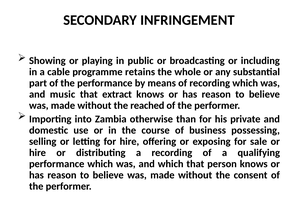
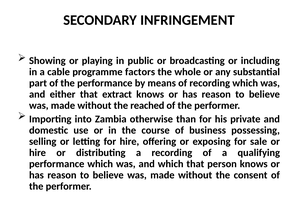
retains: retains -> factors
music: music -> either
